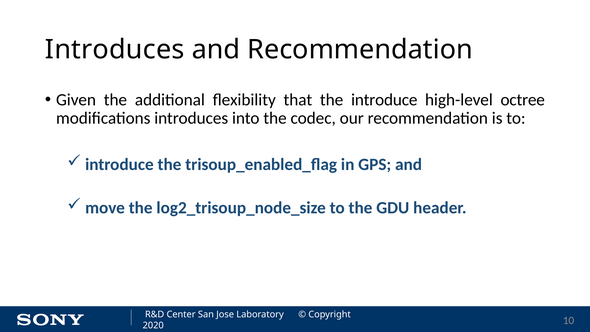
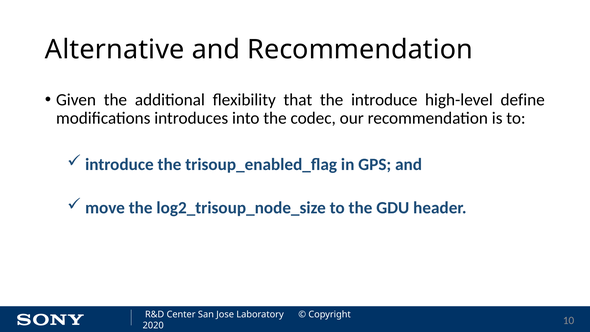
Introduces at (115, 50): Introduces -> Alternative
octree: octree -> define
